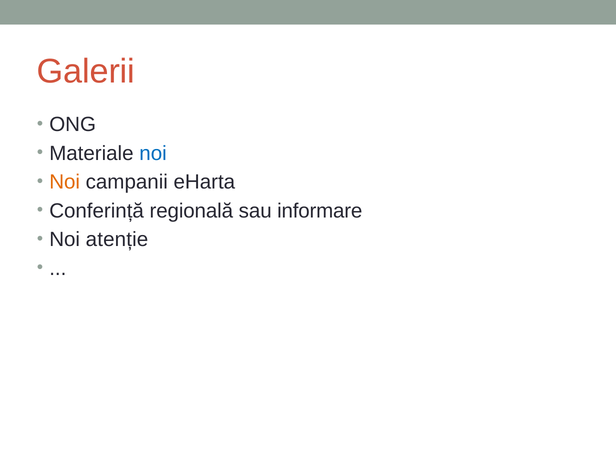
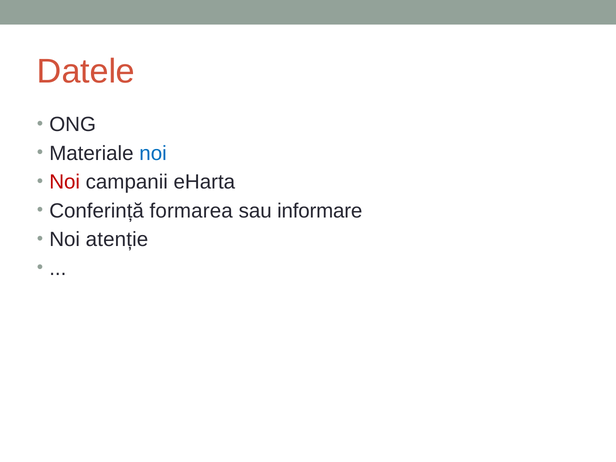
Galerii: Galerii -> Datele
Noi at (65, 182) colour: orange -> red
regională: regională -> formarea
